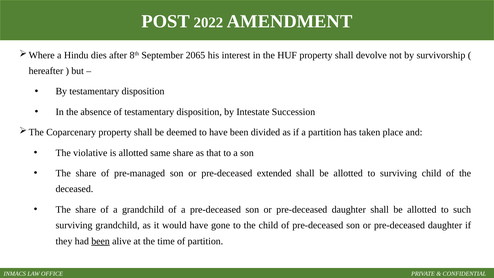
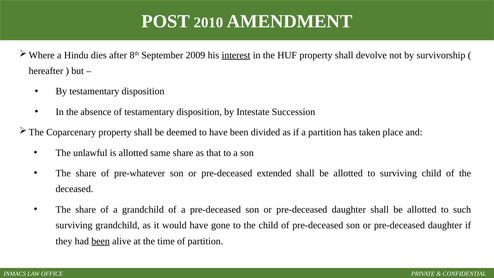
2022: 2022 -> 2010
2065: 2065 -> 2009
interest underline: none -> present
violative: violative -> unlawful
pre-managed: pre-managed -> pre-whatever
